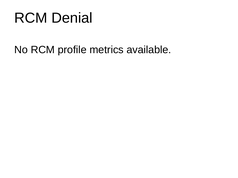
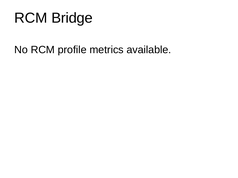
Denial: Denial -> Bridge
